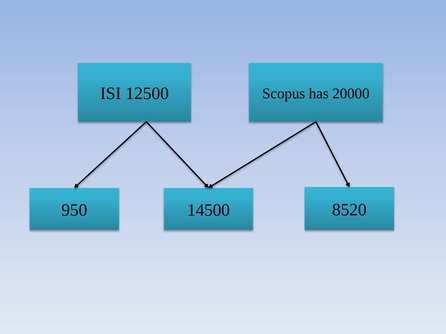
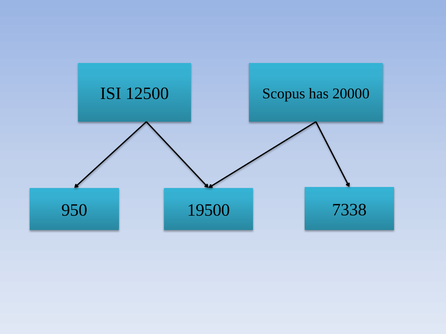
8520: 8520 -> 7338
14500: 14500 -> 19500
